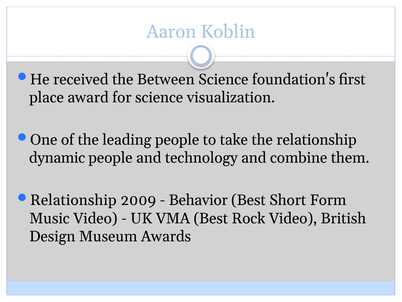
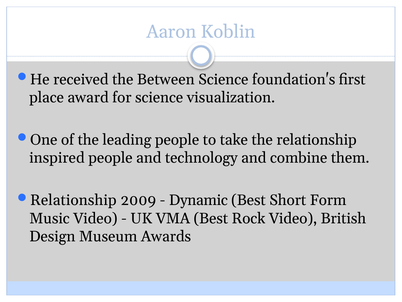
dynamic: dynamic -> inspired
Behavior: Behavior -> Dynamic
